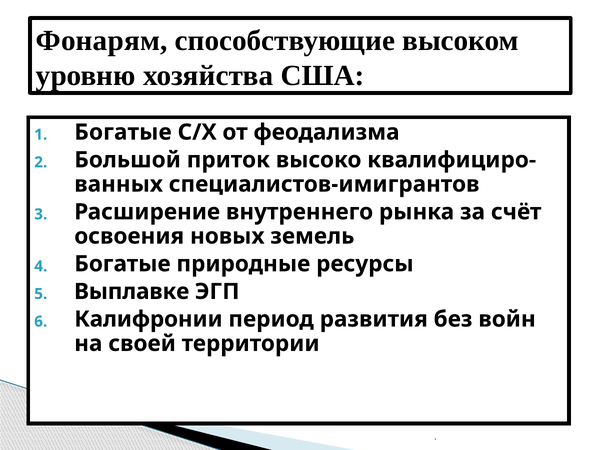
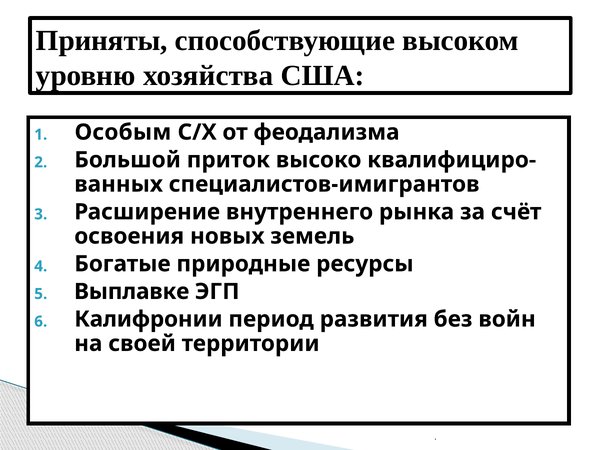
Фонарям: Фонарям -> Приняты
Богатые at (123, 132): Богатые -> Особым
